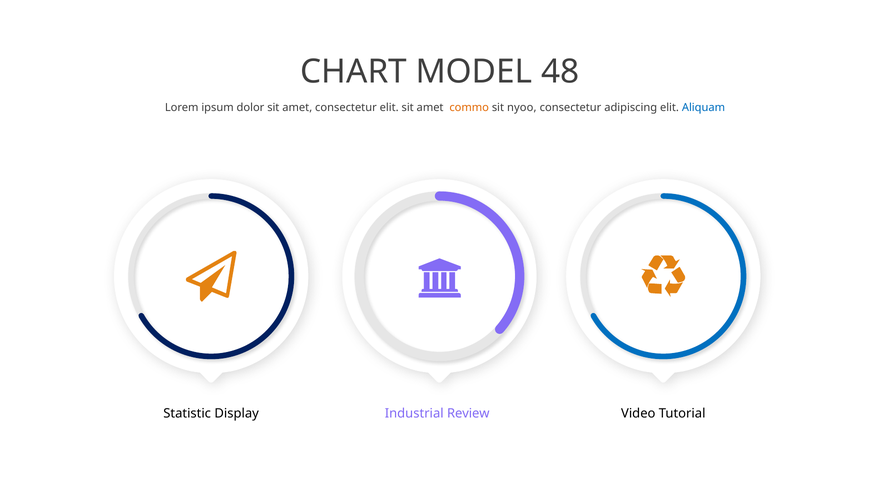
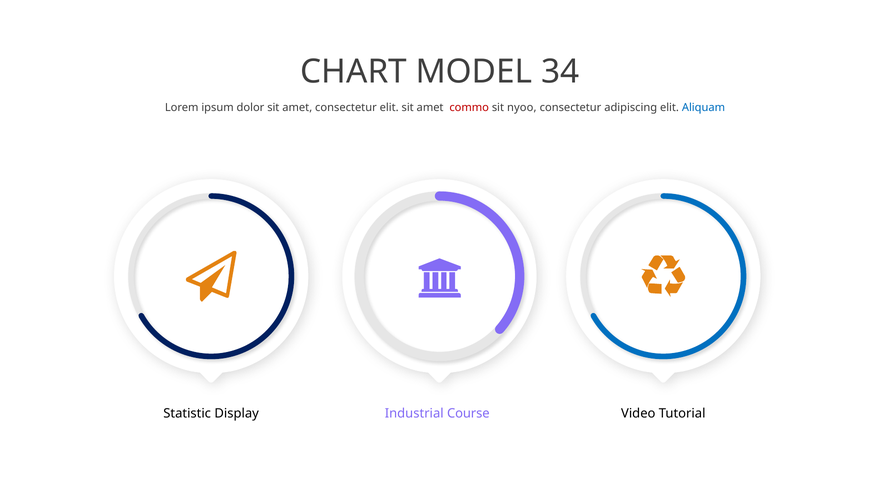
48: 48 -> 34
commo colour: orange -> red
Review: Review -> Course
